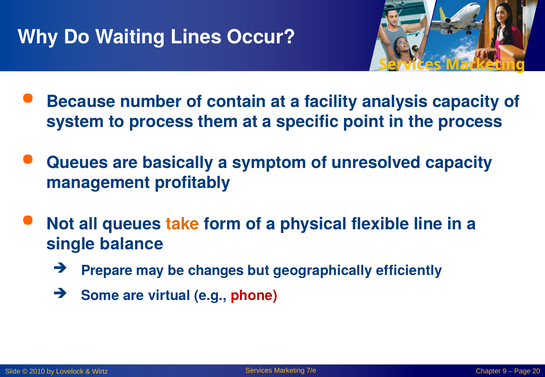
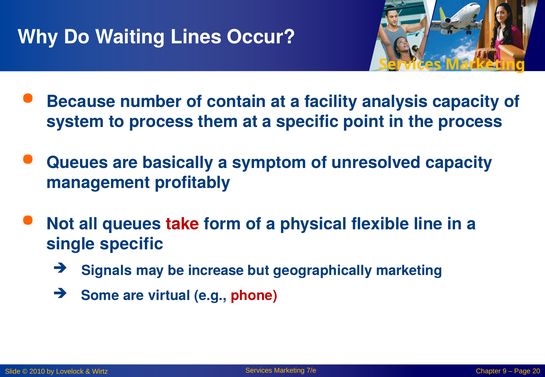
take colour: orange -> red
single balance: balance -> specific
Prepare: Prepare -> Signals
changes: changes -> increase
geographically efficiently: efficiently -> marketing
